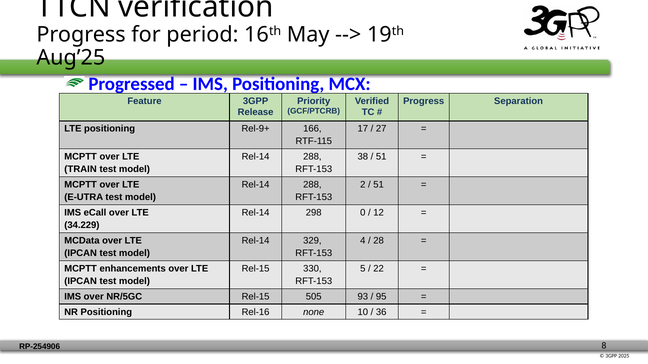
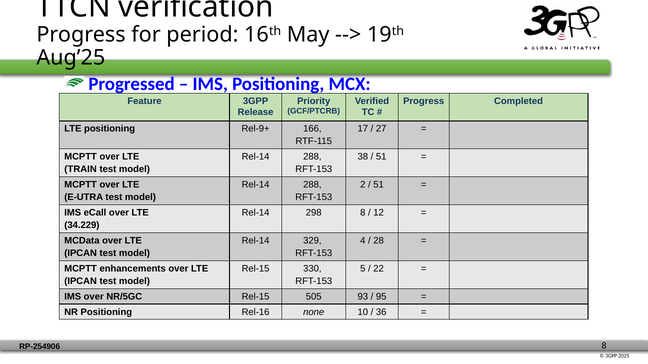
Separation: Separation -> Completed
298 0: 0 -> 8
